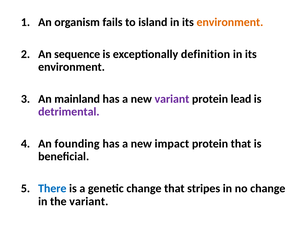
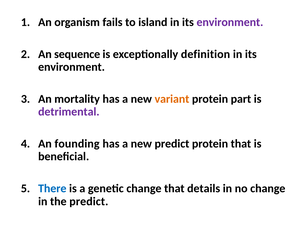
environment at (230, 22) colour: orange -> purple
mainland: mainland -> mortality
variant at (172, 99) colour: purple -> orange
lead: lead -> part
new impact: impact -> predict
stripes: stripes -> details
the variant: variant -> predict
